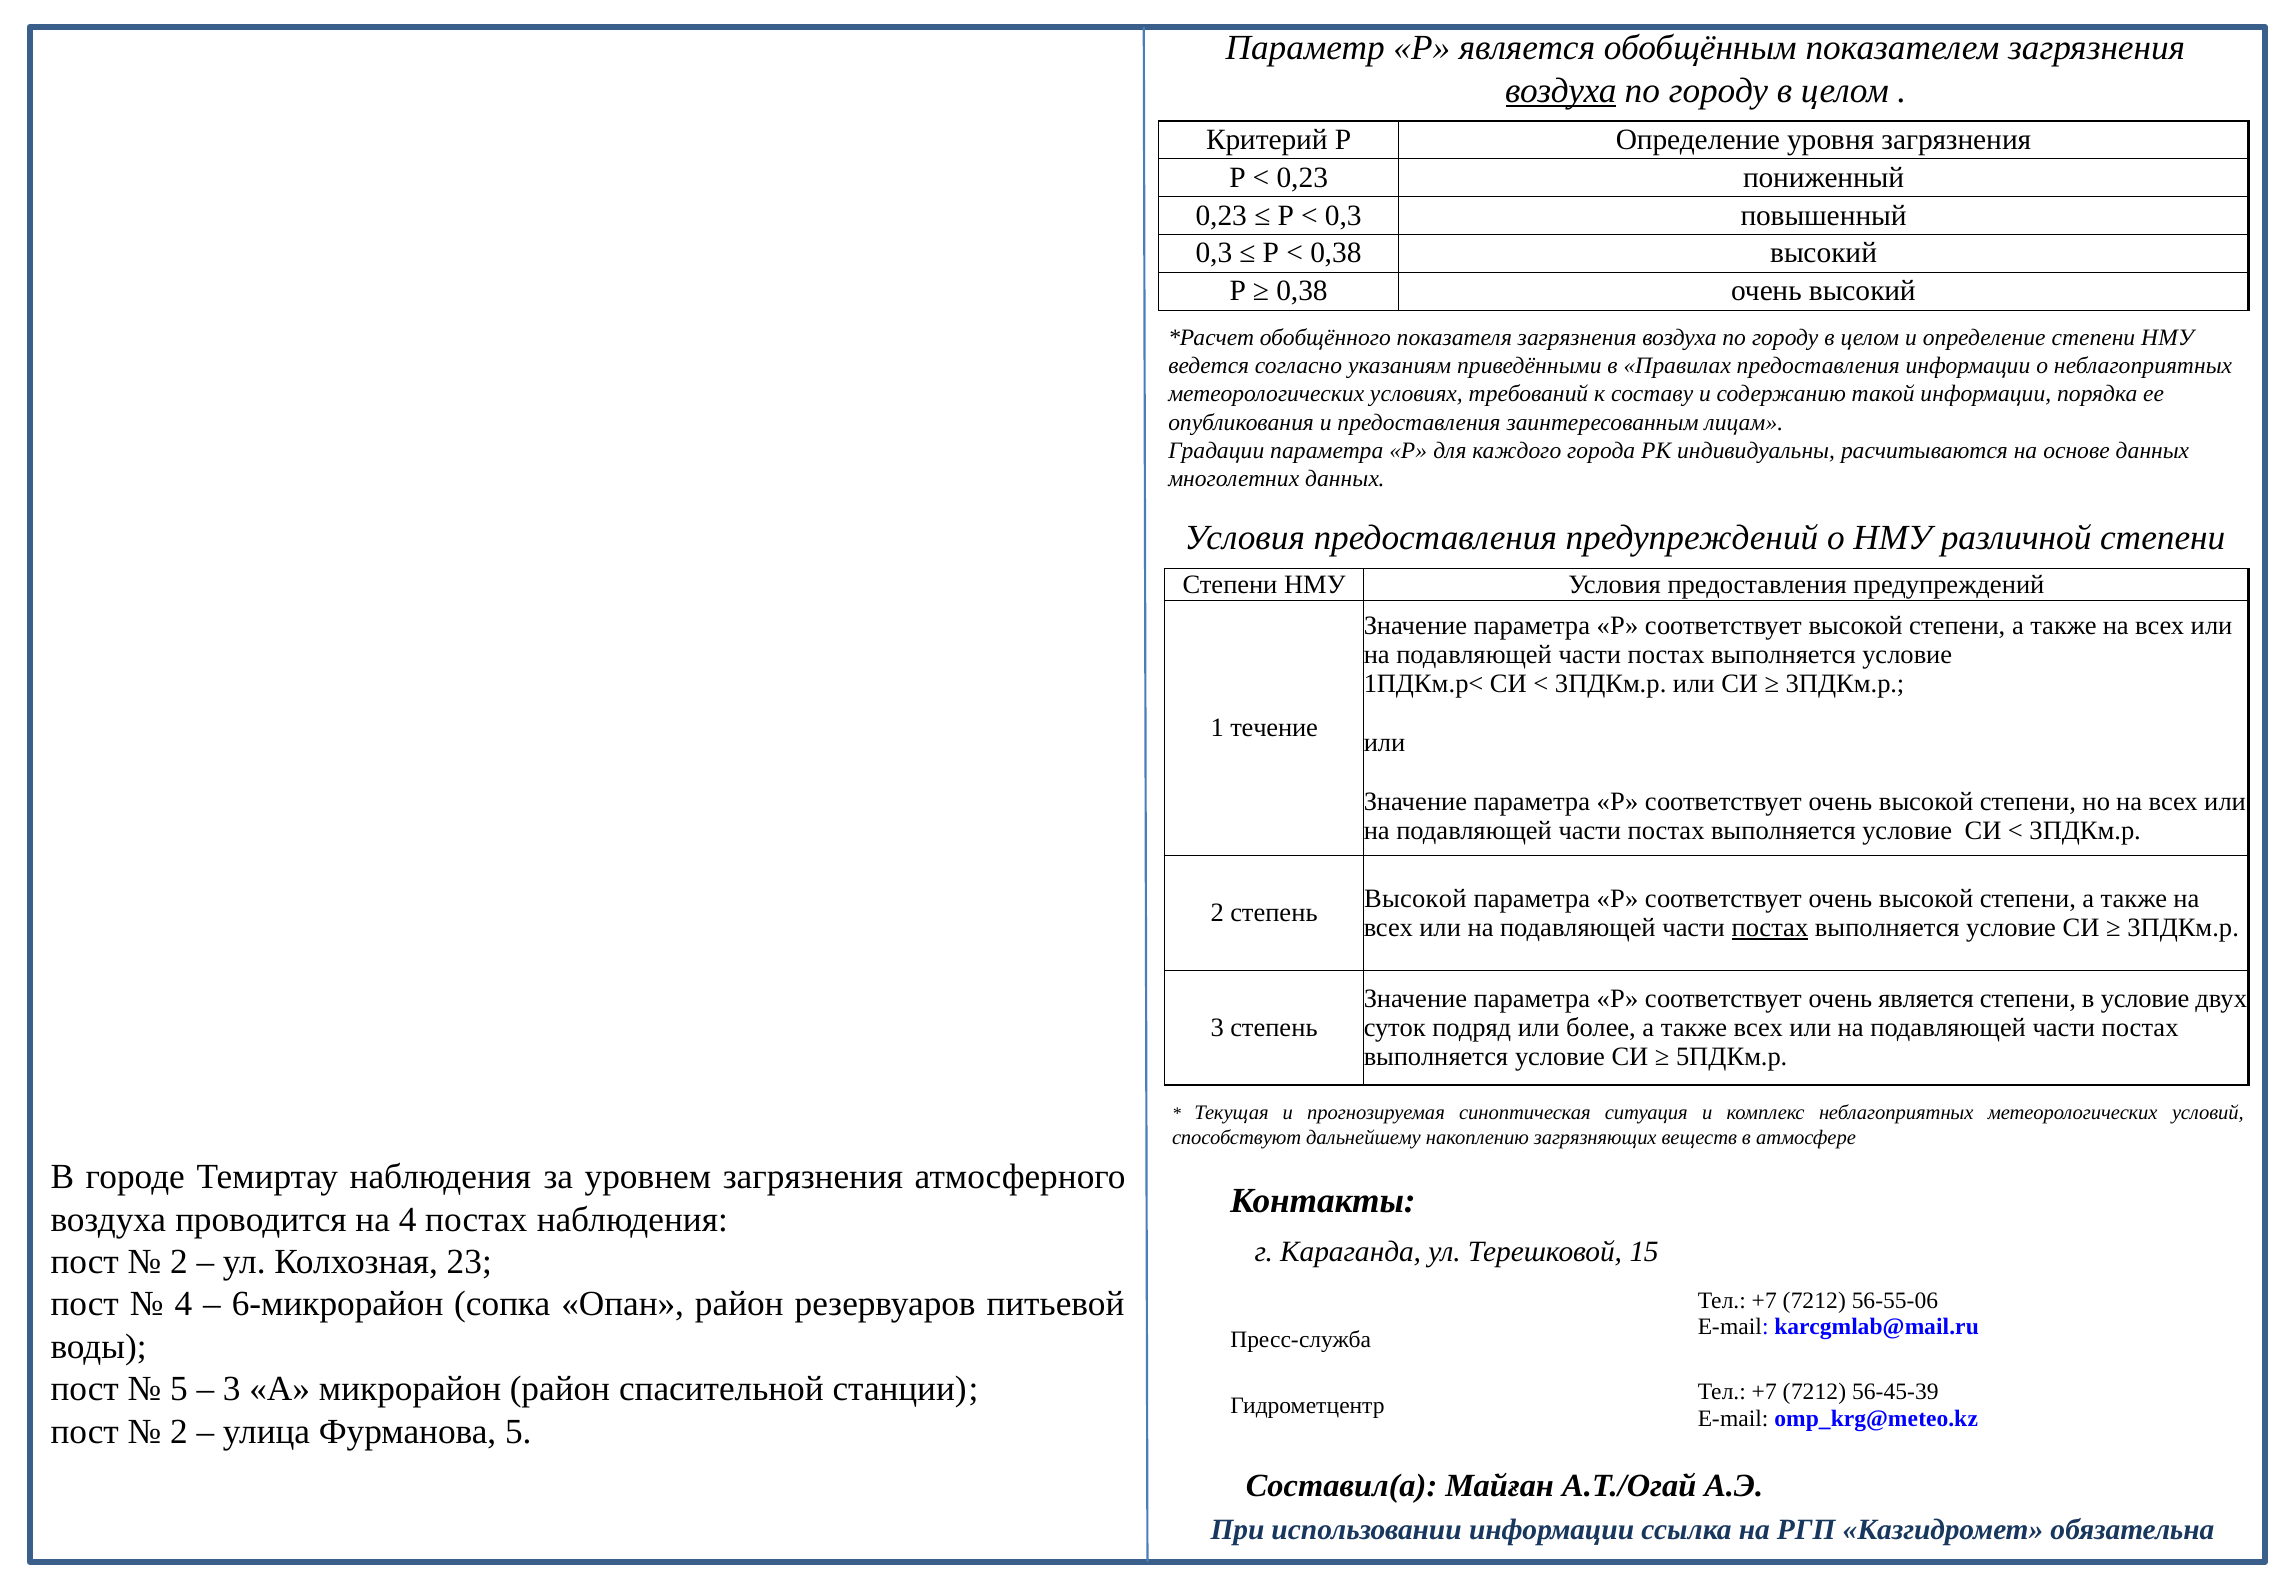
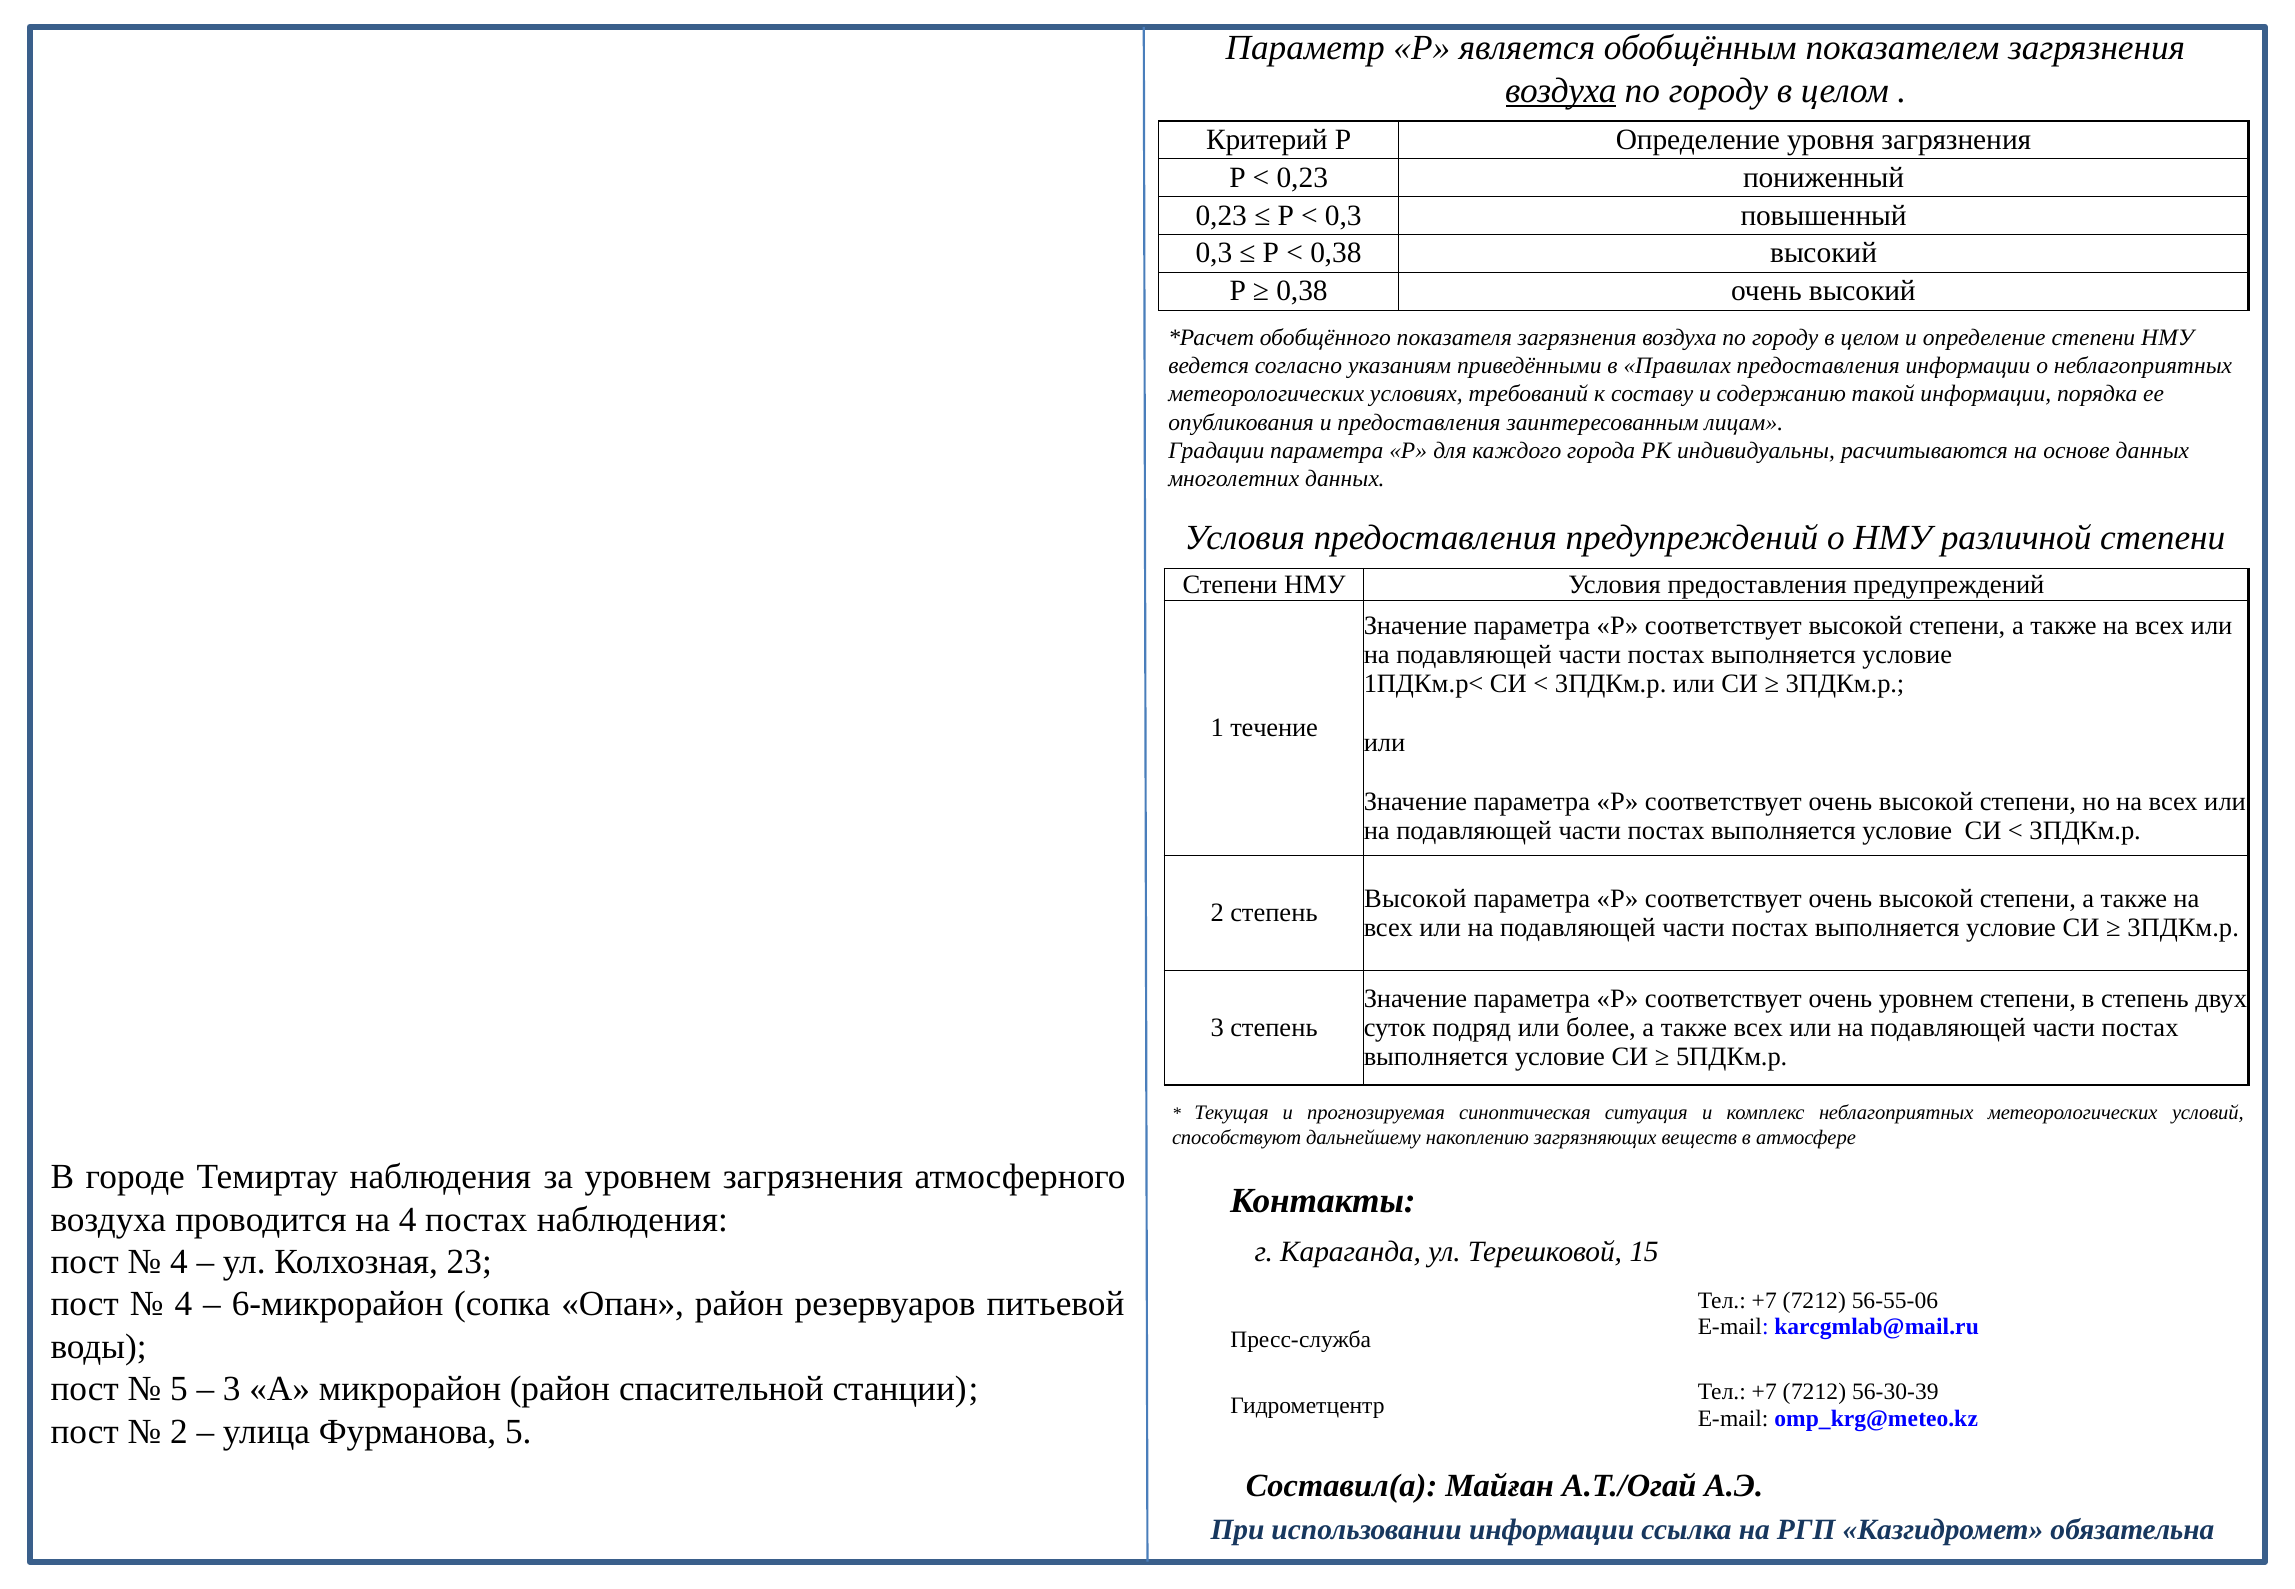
постах at (1770, 928) underline: present -> none
очень является: является -> уровнем
в условие: условие -> степень
2 at (179, 1262): 2 -> 4
56-45-39: 56-45-39 -> 56-30-39
